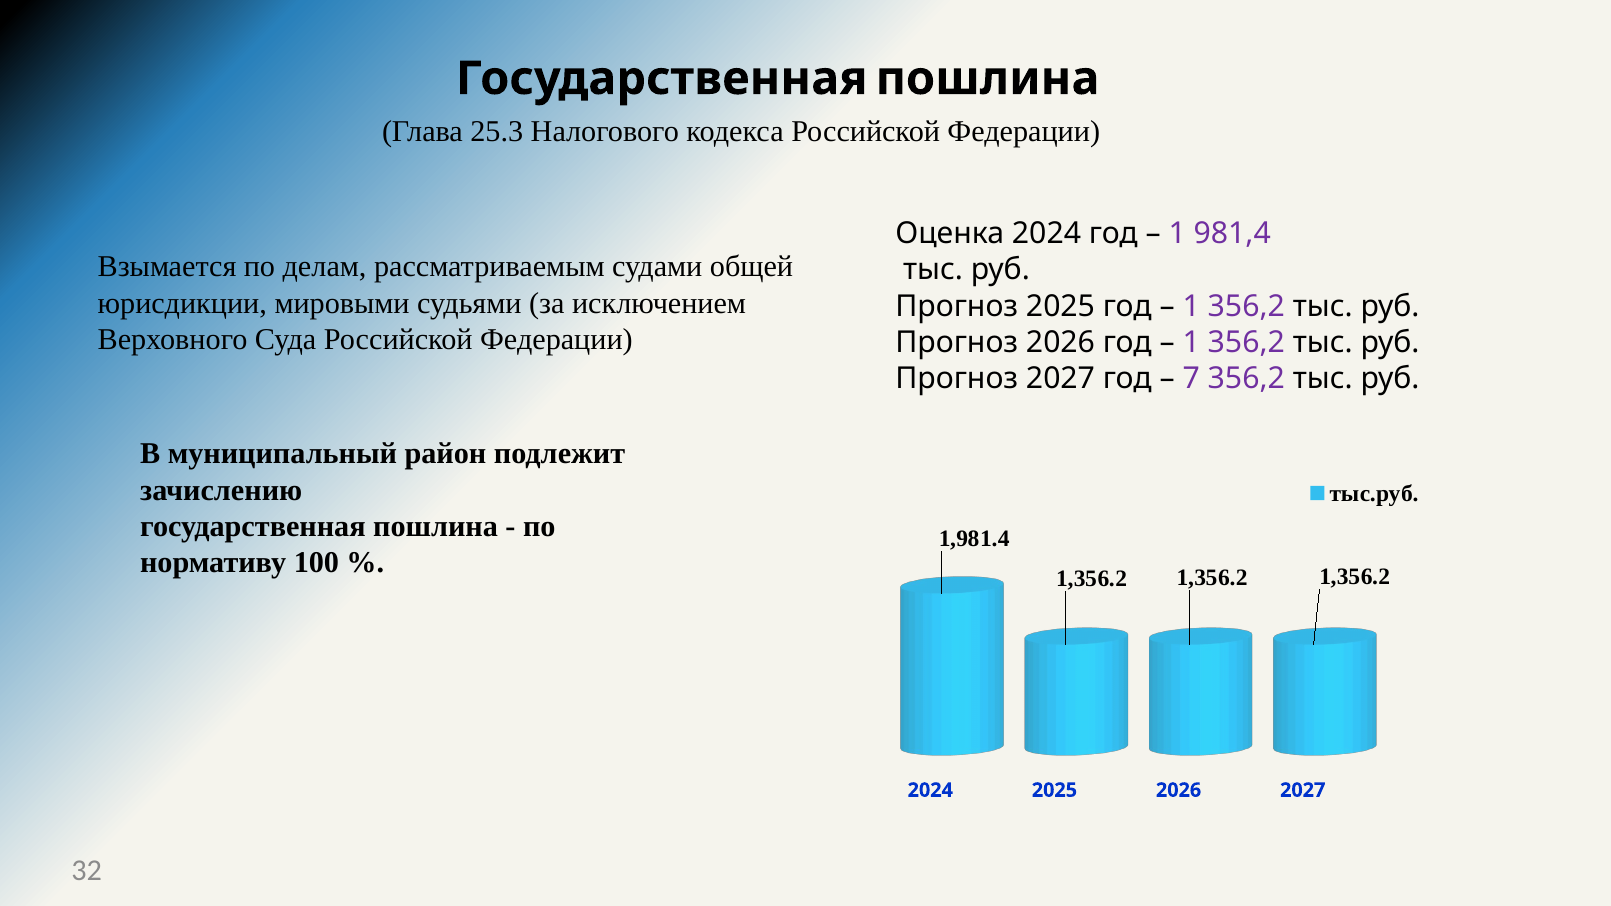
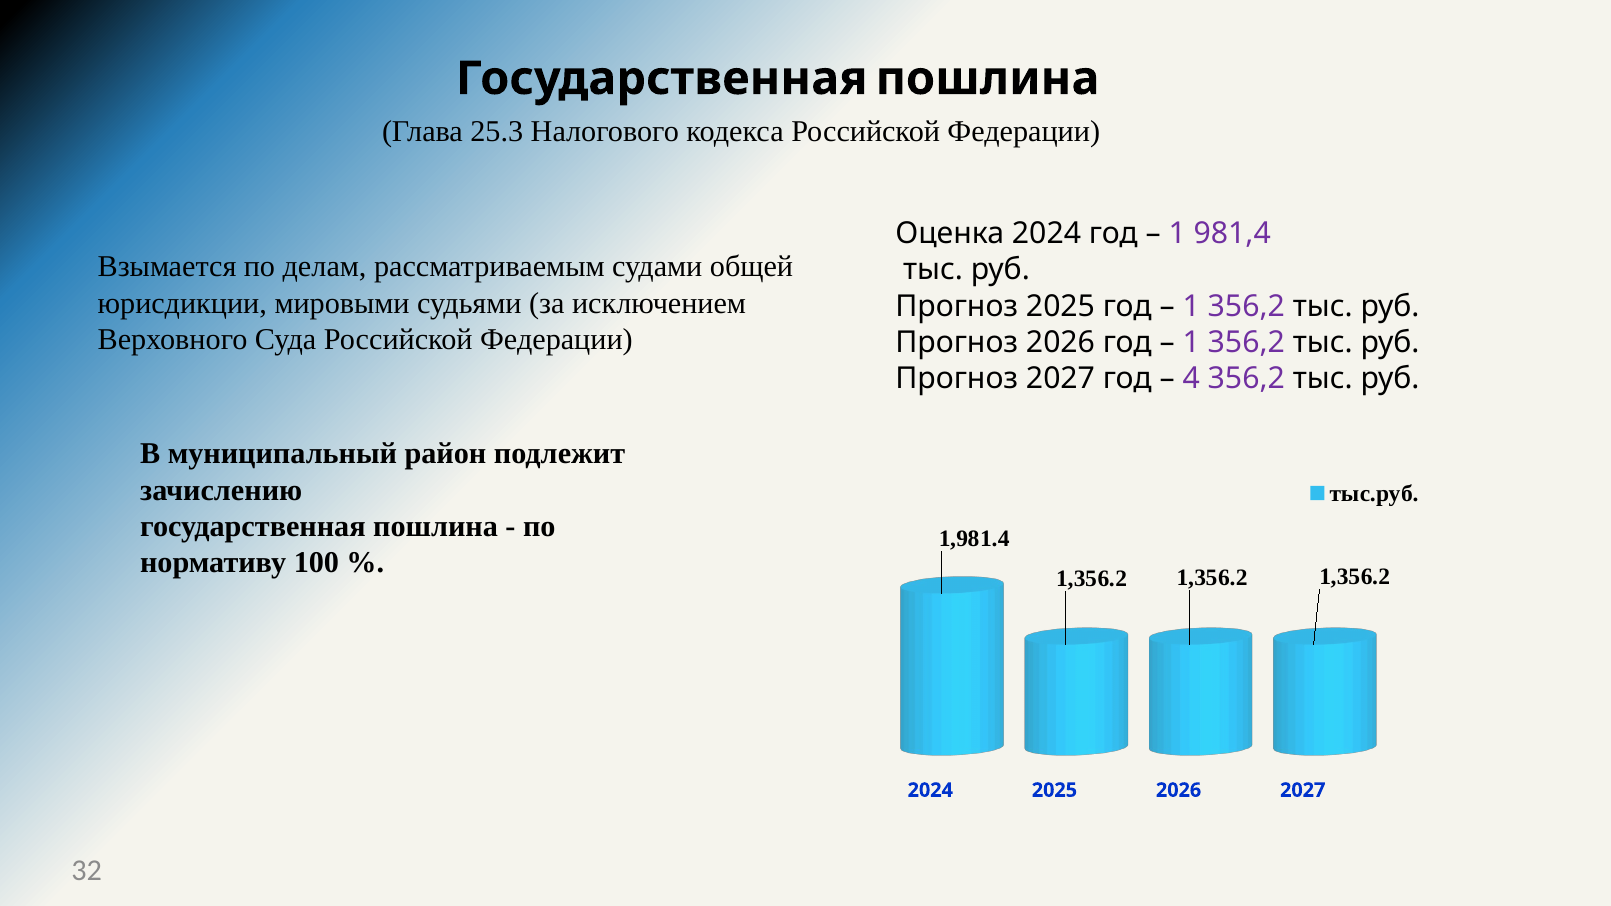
7: 7 -> 4
